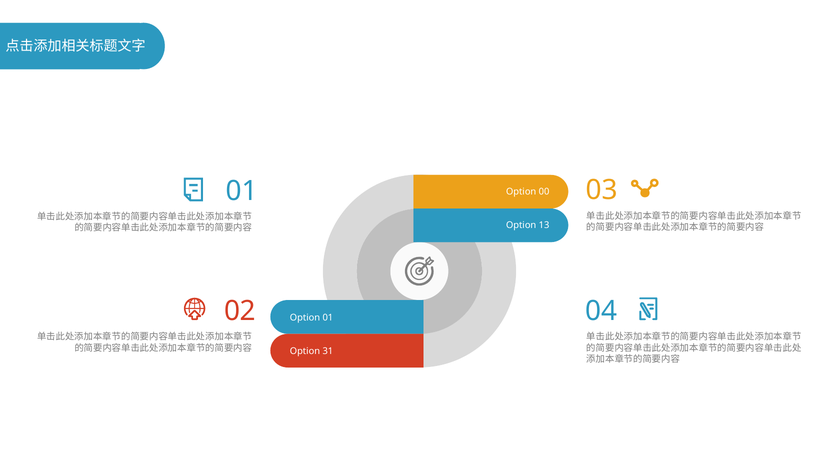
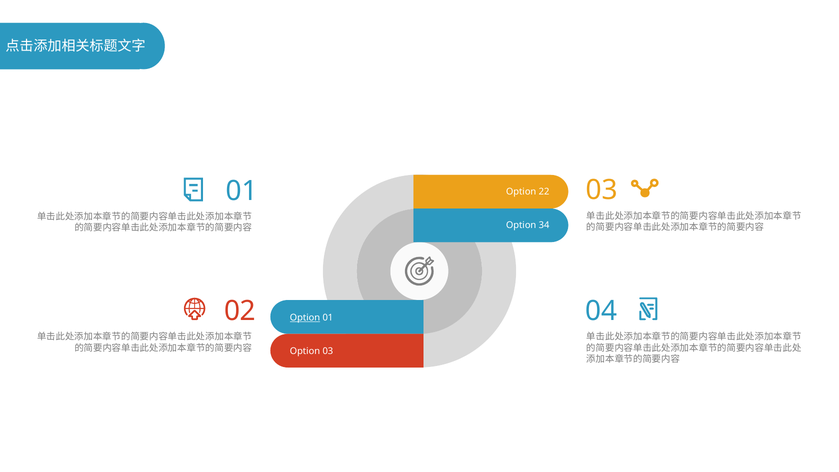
00: 00 -> 22
13: 13 -> 34
Option at (305, 318) underline: none -> present
Option 31: 31 -> 03
